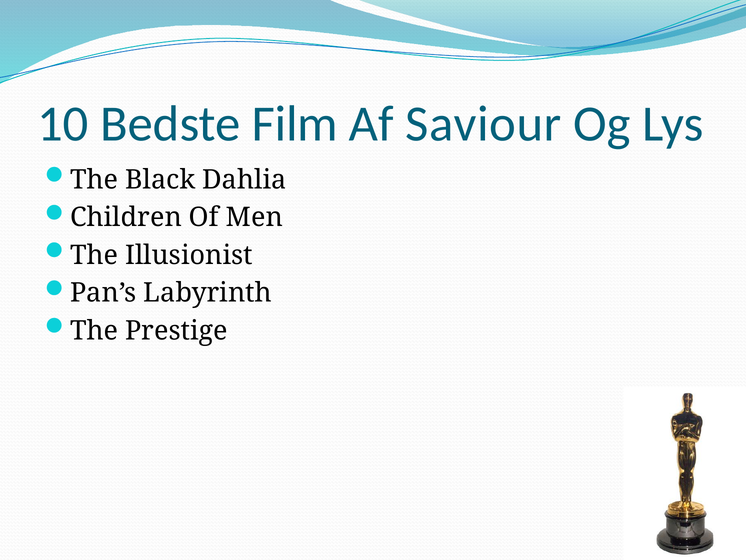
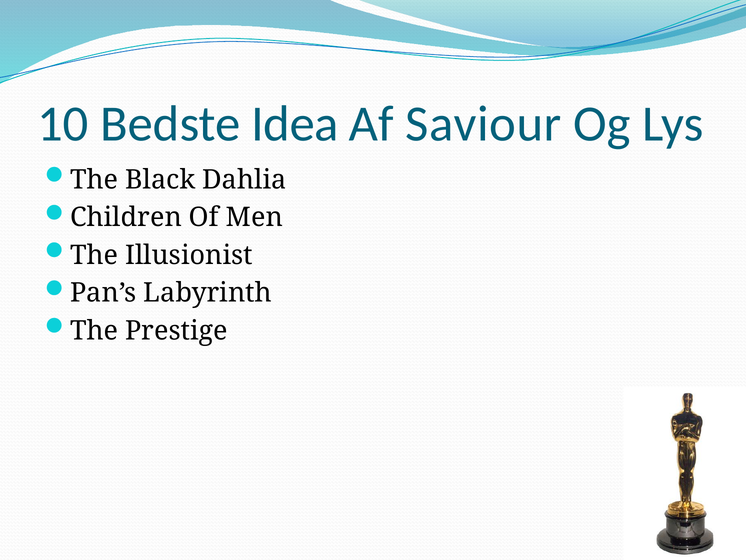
Film: Film -> Idea
